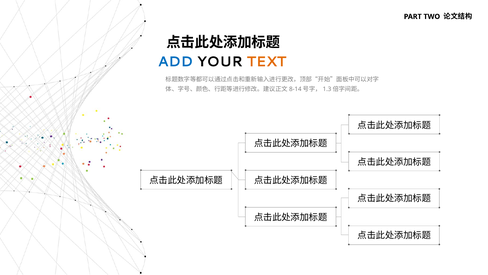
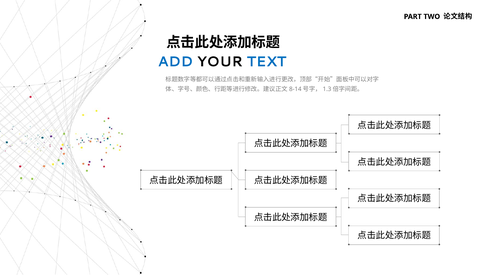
TEXT colour: orange -> blue
